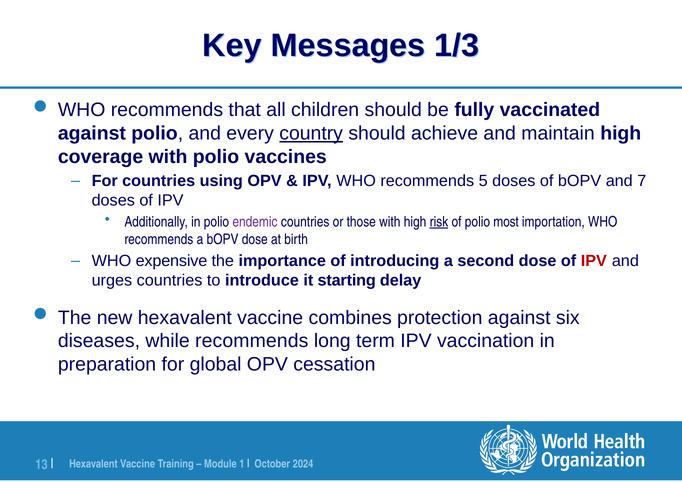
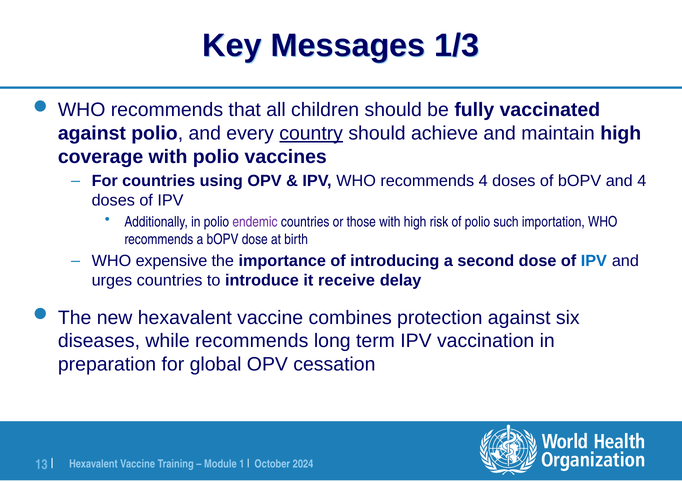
recommends 5: 5 -> 4
and 7: 7 -> 4
risk underline: present -> none
most: most -> such
IPV at (594, 261) colour: red -> blue
starting: starting -> receive
